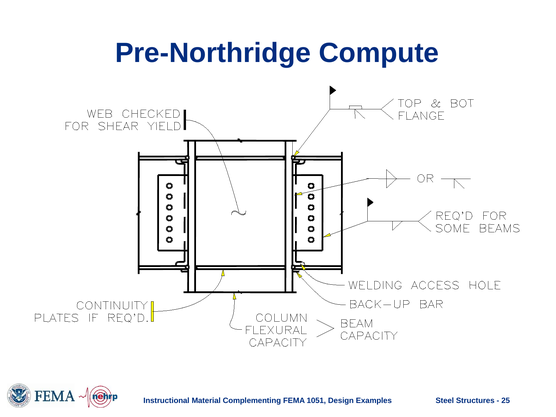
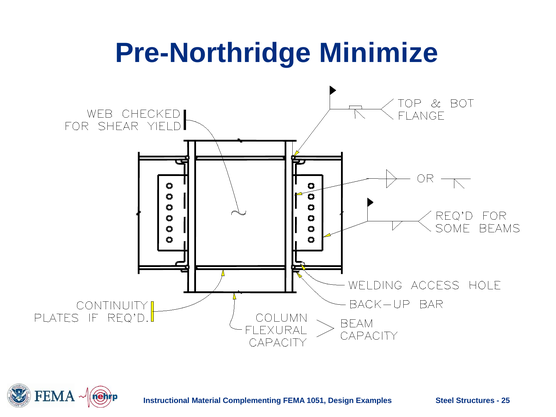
Compute: Compute -> Minimize
